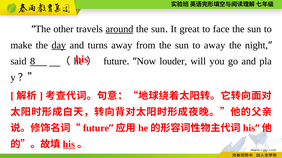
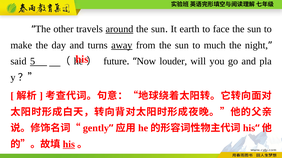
great: great -> earth
day underline: present -> none
away at (122, 45) underline: none -> present
to away: away -> much
8: 8 -> 5
future at (96, 129): future -> gently
